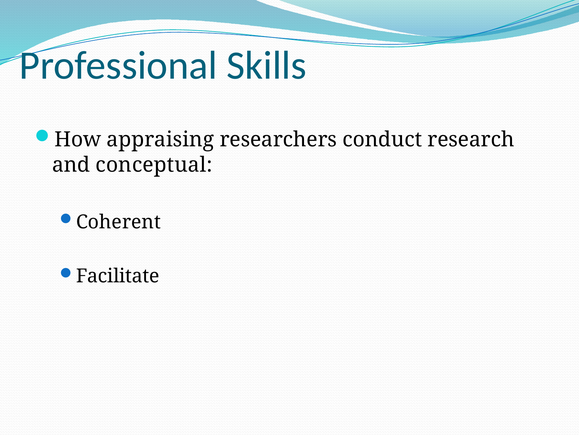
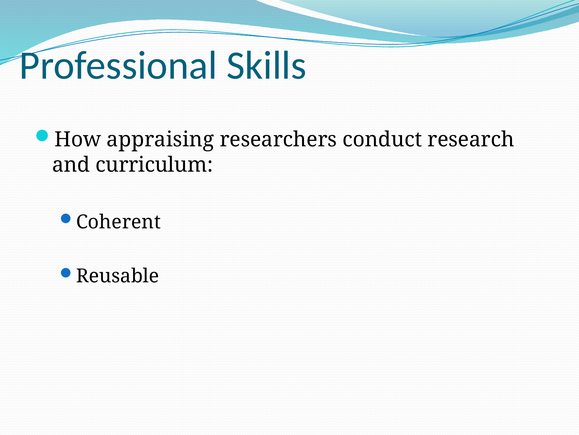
conceptual: conceptual -> curriculum
Facilitate: Facilitate -> Reusable
